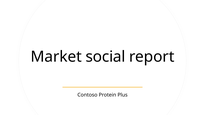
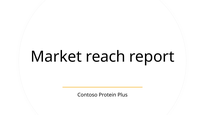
social: social -> reach
